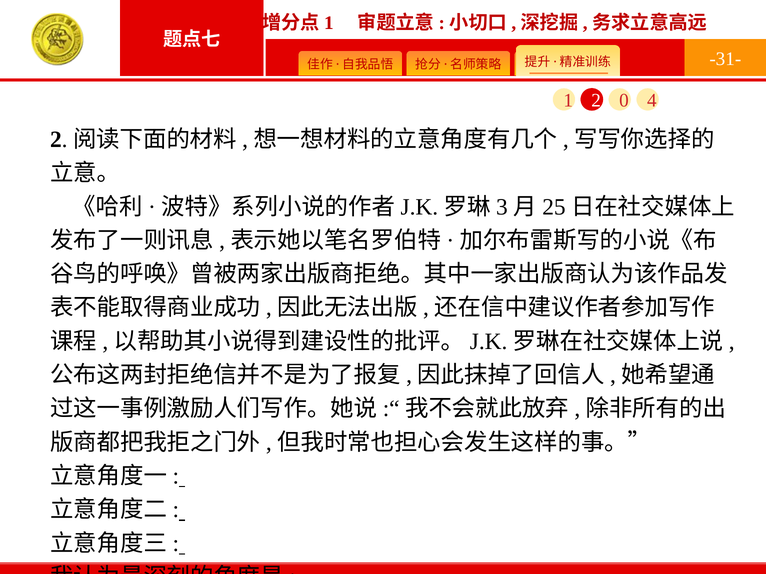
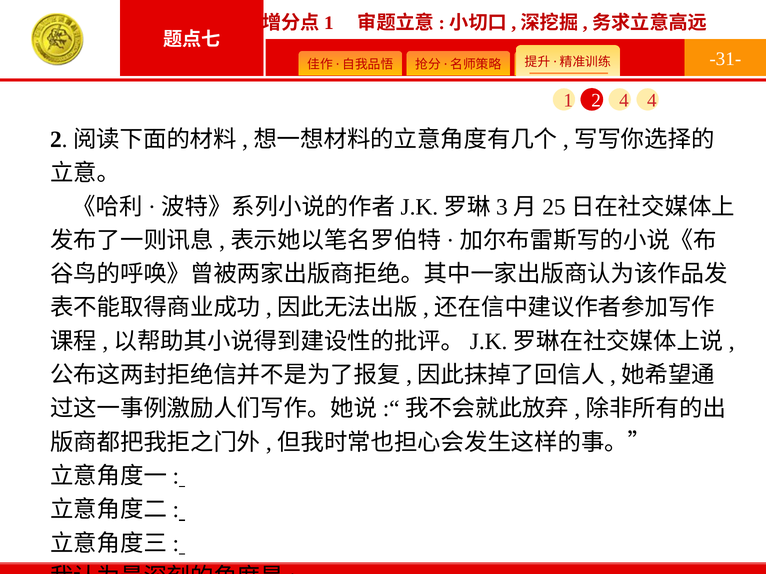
2 0: 0 -> 4
